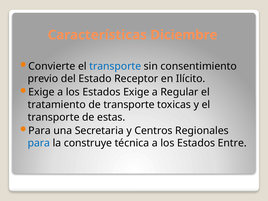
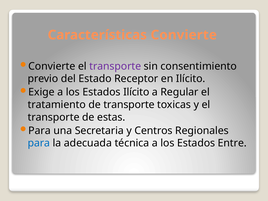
Características Diciembre: Diciembre -> Convierte
transporte at (115, 66) colour: blue -> purple
Estados Exige: Exige -> Ilícito
construye: construye -> adecuada
